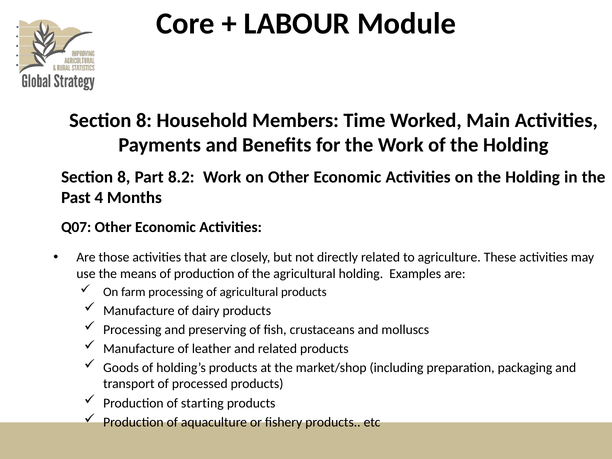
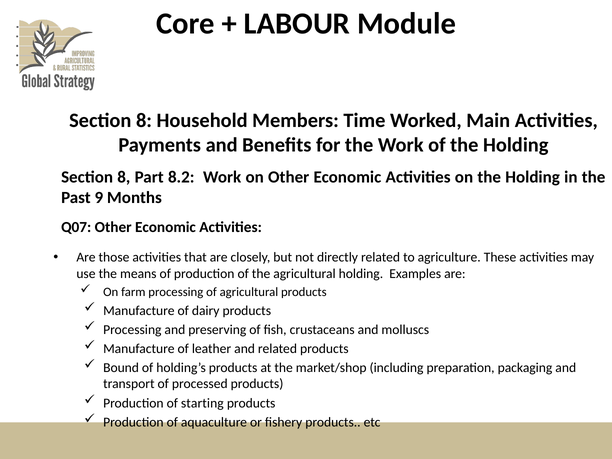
4: 4 -> 9
Goods: Goods -> Bound
